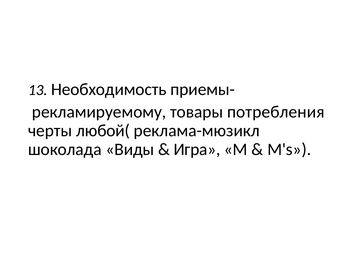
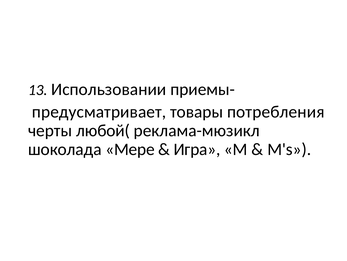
Необходимость: Необходимость -> Использовании
рекламируемому: рекламируемому -> предусматривает
Виды: Виды -> Мере
